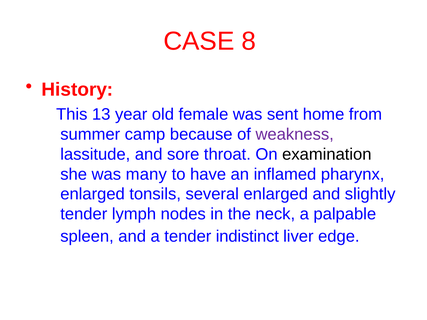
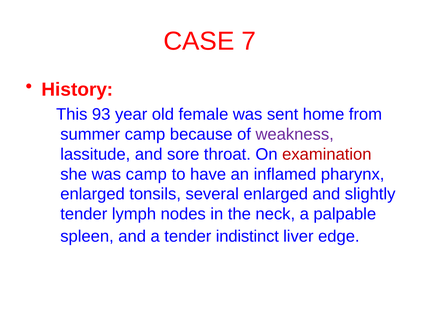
8: 8 -> 7
13: 13 -> 93
examination colour: black -> red
was many: many -> camp
